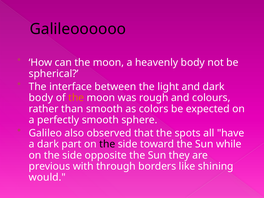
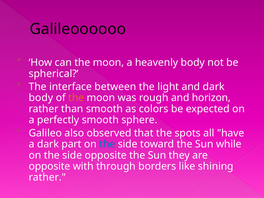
colours: colours -> horizon
the at (107, 144) colour: black -> blue
previous at (49, 166): previous -> opposite
would at (47, 177): would -> rather
